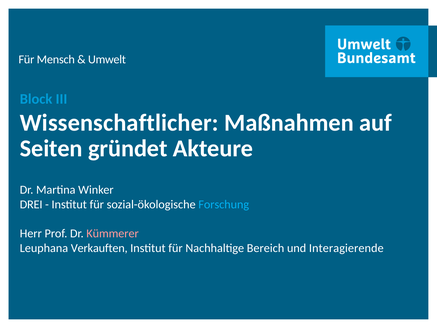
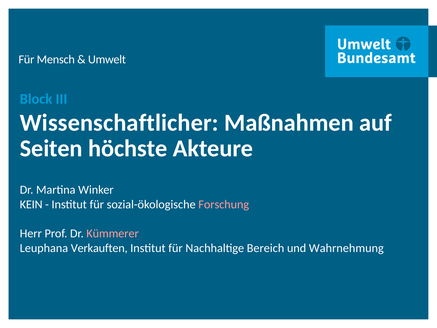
gründet: gründet -> höchste
DREI: DREI -> KEIN
Forschung colour: light blue -> pink
Interagierende: Interagierende -> Wahrnehmung
